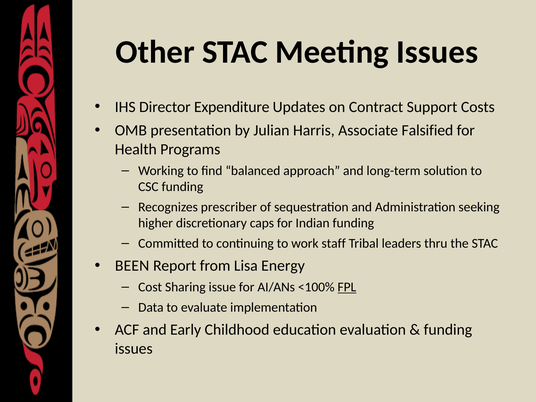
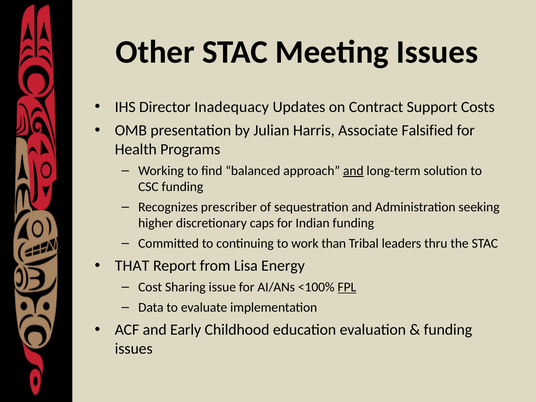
Expenditure: Expenditure -> Inadequacy
and at (353, 171) underline: none -> present
staff: staff -> than
BEEN: BEEN -> THAT
